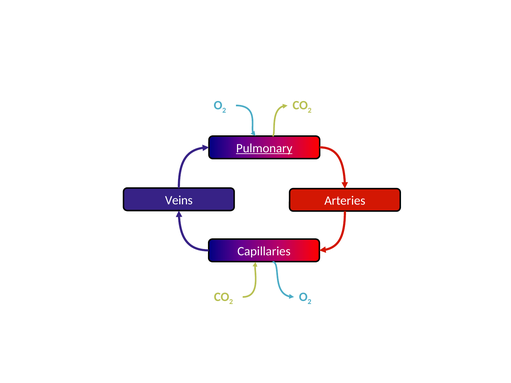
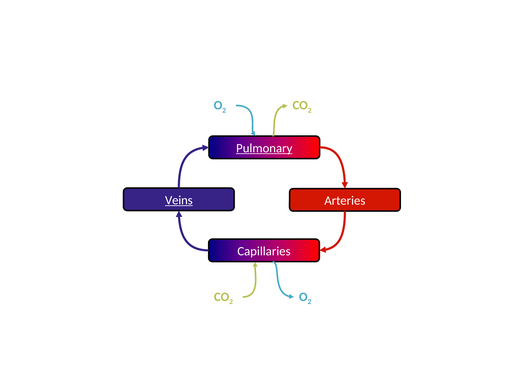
Veins underline: none -> present
